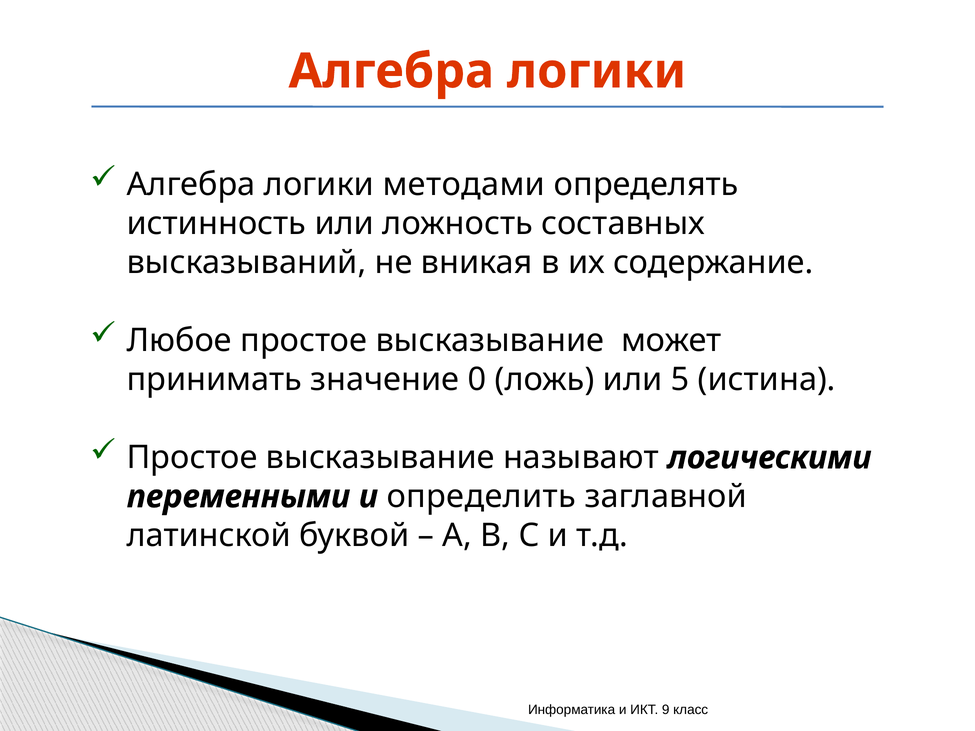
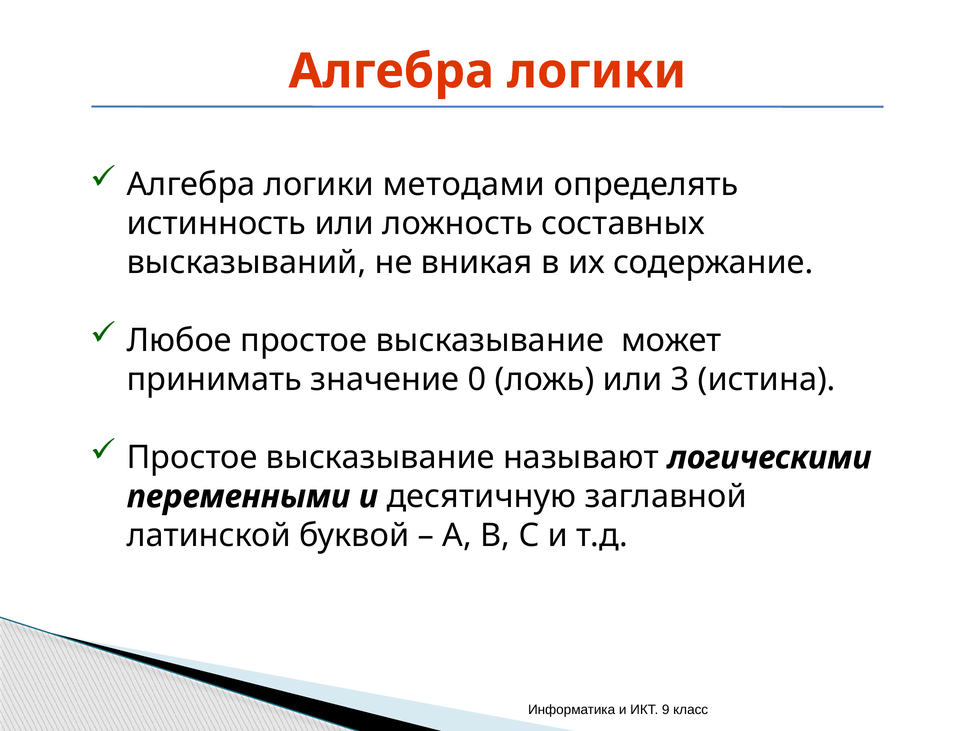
5: 5 -> 3
определить: определить -> десятичную
